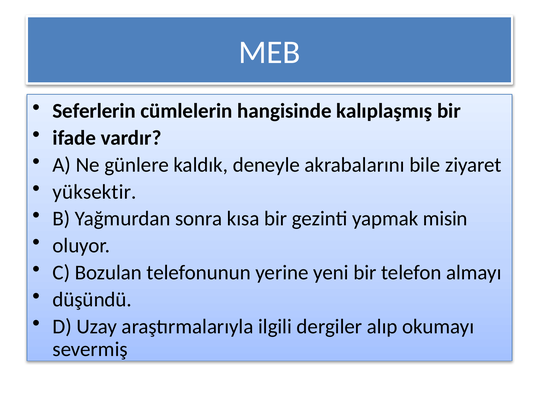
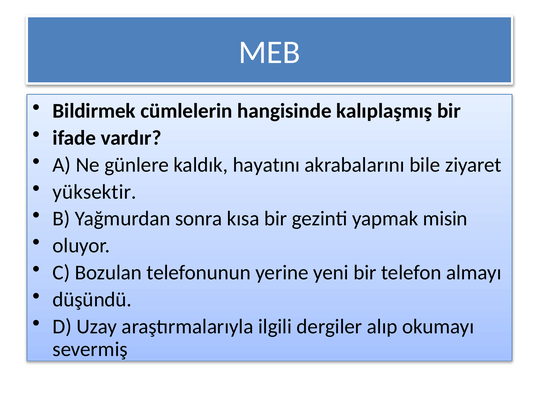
Seferlerin: Seferlerin -> Bildirmek
deneyle: deneyle -> hayatını
